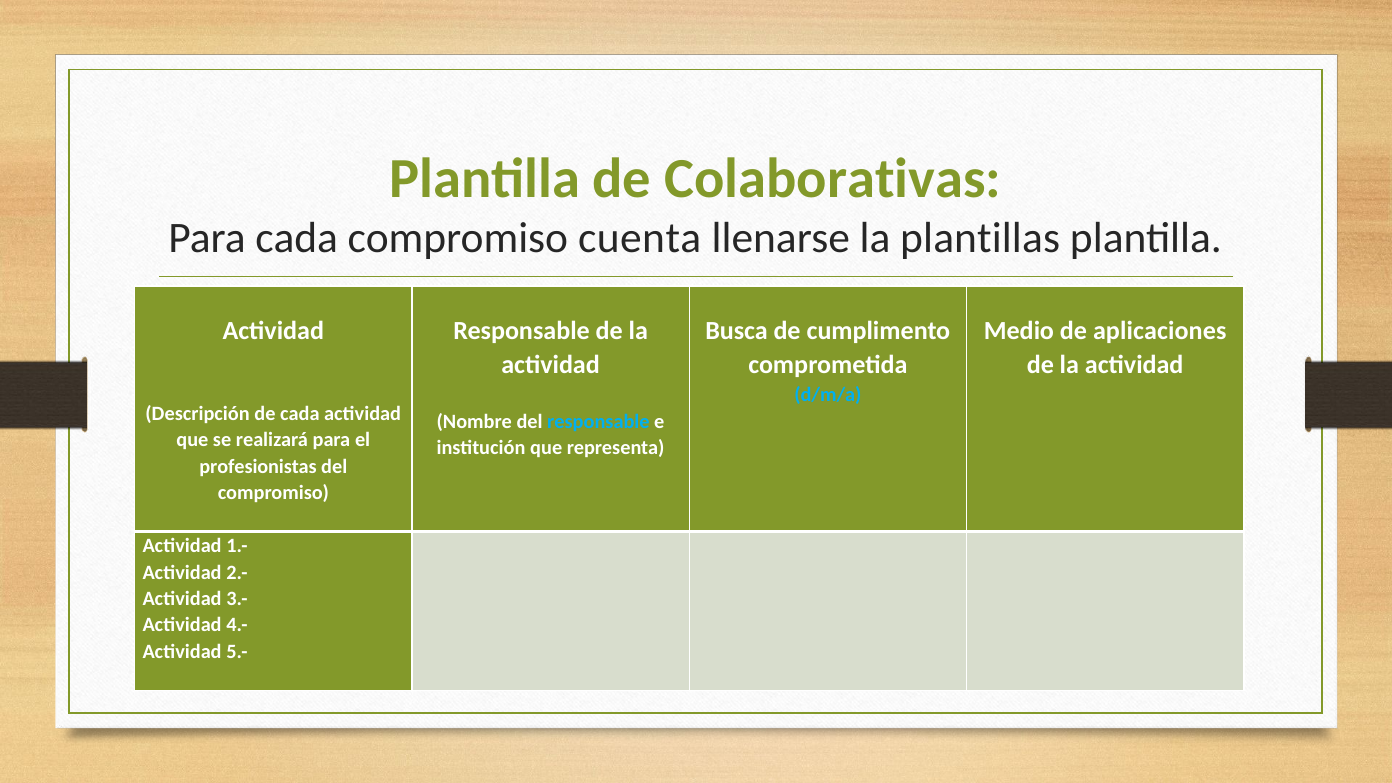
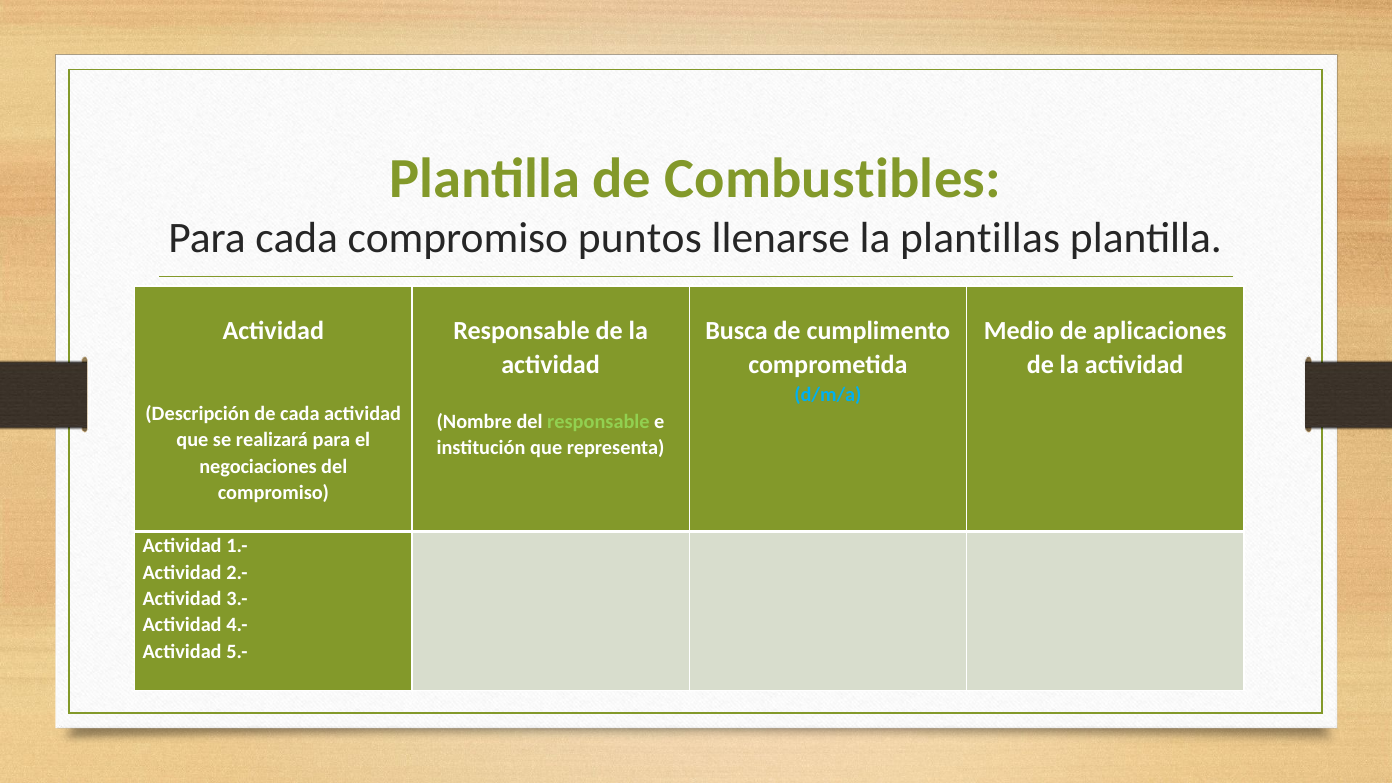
Colaborativas: Colaborativas -> Combustibles
cuenta: cuenta -> puntos
responsable at (598, 421) colour: light blue -> light green
profesionistas: profesionistas -> negociaciones
